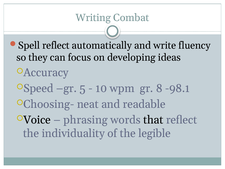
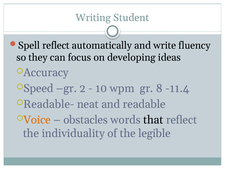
Combat: Combat -> Student
5: 5 -> 2
-98.1: -98.1 -> -11.4
Choosing-: Choosing- -> Readable-
Voice colour: black -> orange
phrasing: phrasing -> obstacles
